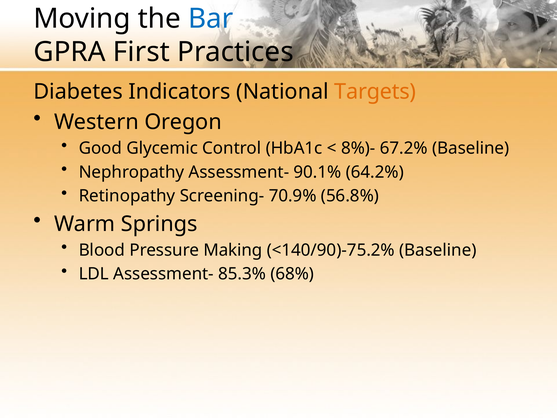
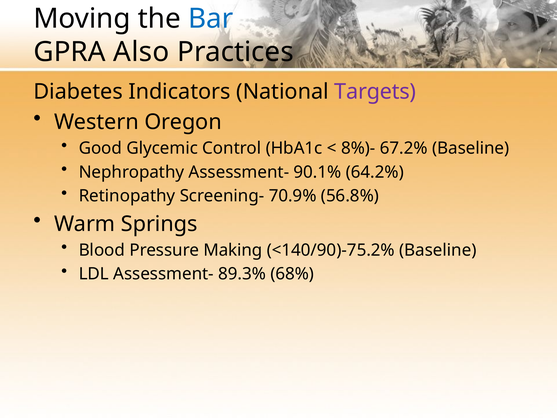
First: First -> Also
Targets colour: orange -> purple
85.3%: 85.3% -> 89.3%
